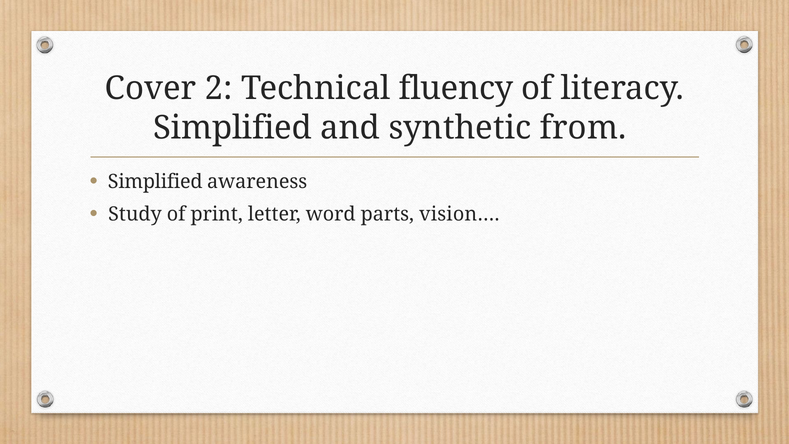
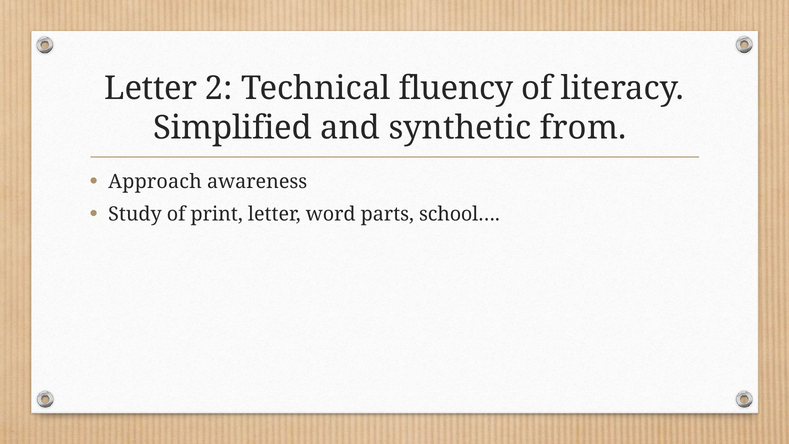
Cover at (151, 89): Cover -> Letter
Simplified at (155, 182): Simplified -> Approach
vision…: vision… -> school…
